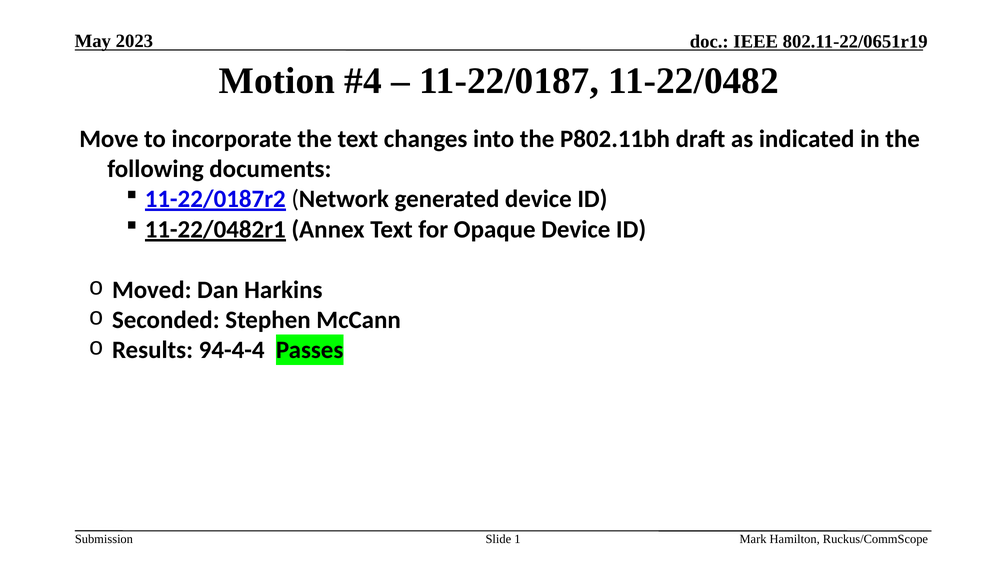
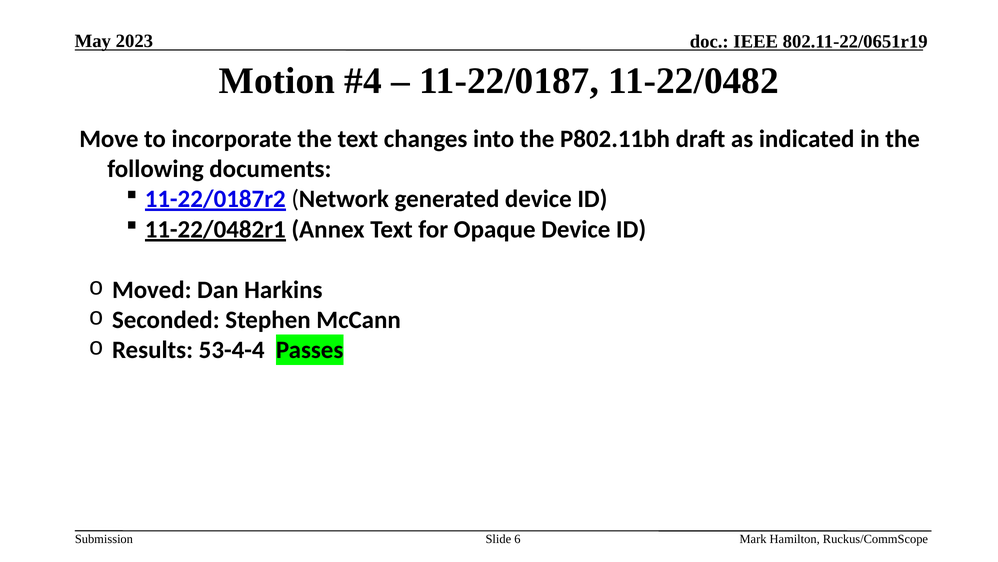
94-4-4: 94-4-4 -> 53-4-4
1: 1 -> 6
